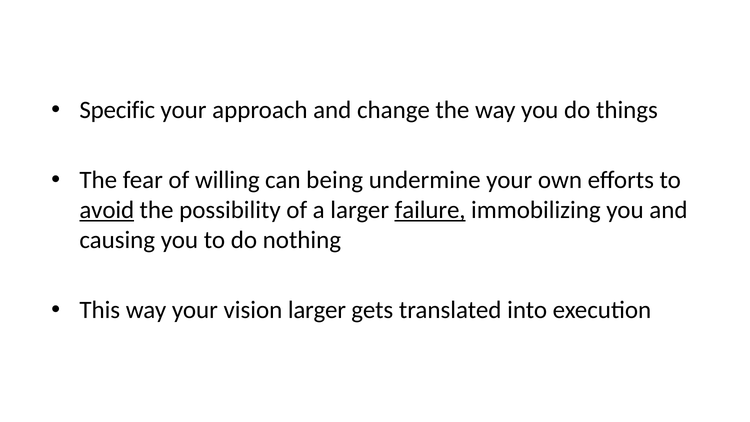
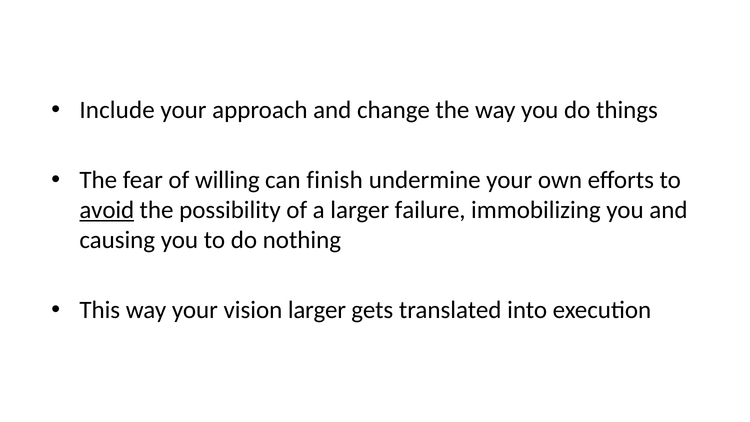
Specific: Specific -> Include
being: being -> finish
failure underline: present -> none
